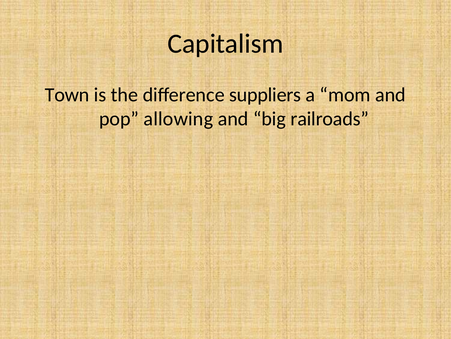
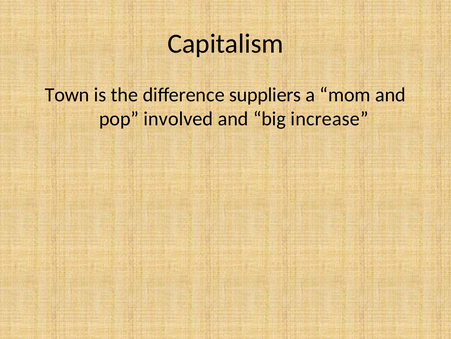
allowing: allowing -> involved
railroads: railroads -> increase
